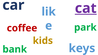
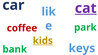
kids underline: none -> present
